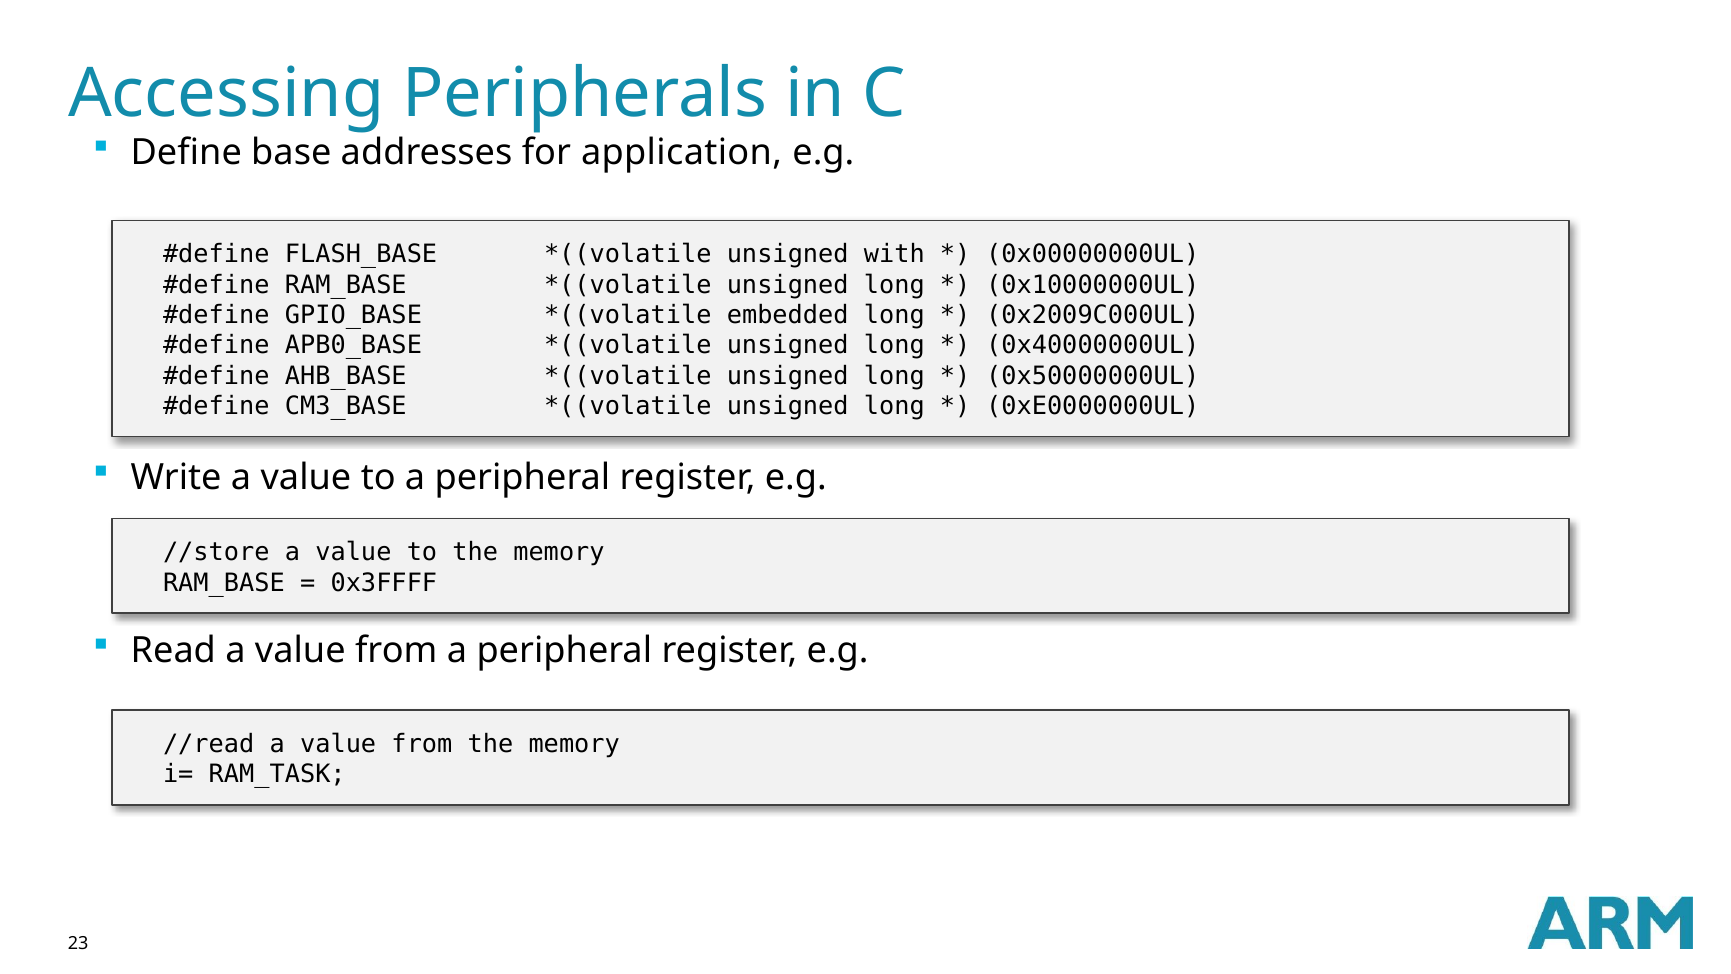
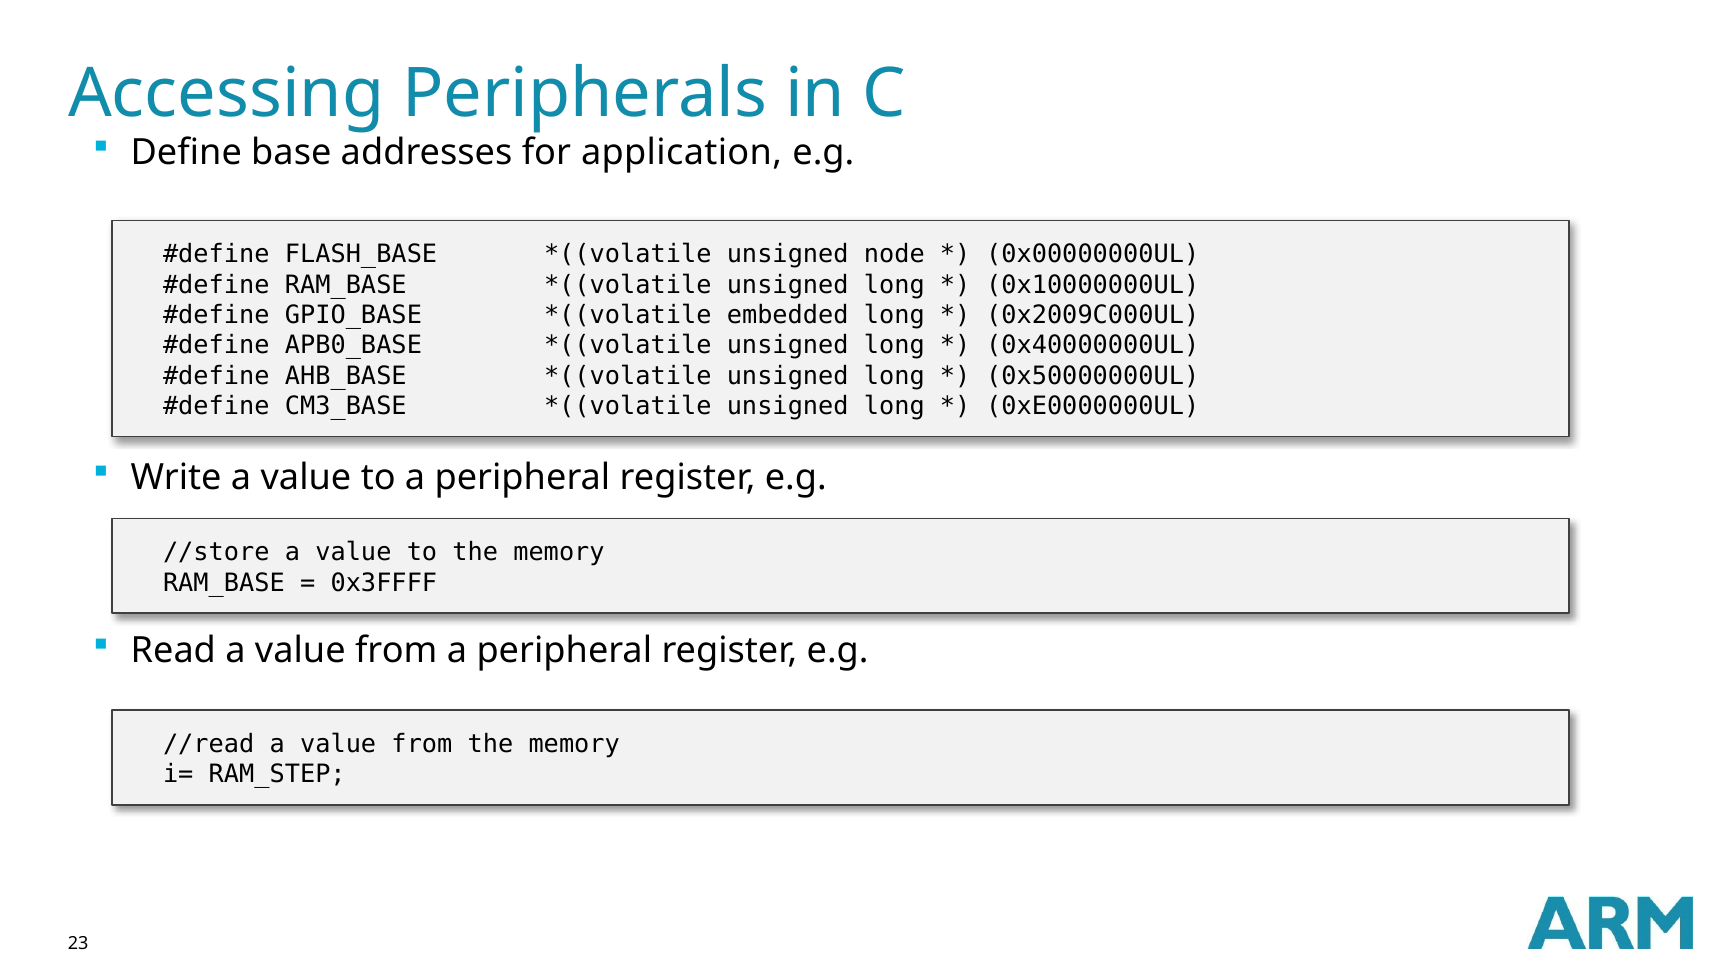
with: with -> node
RAM_TASK: RAM_TASK -> RAM_STEP
